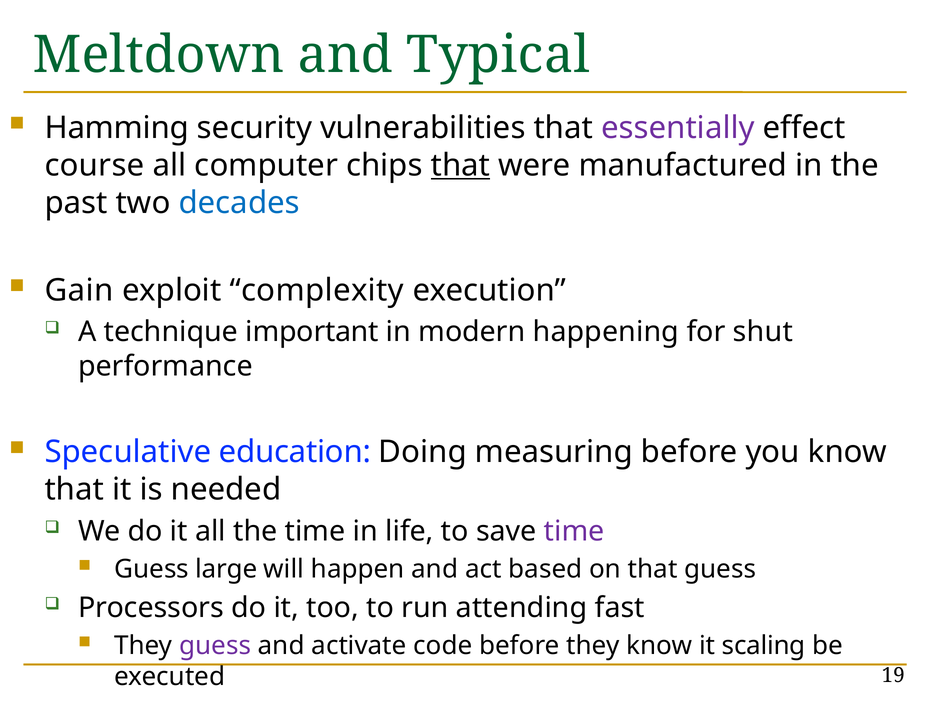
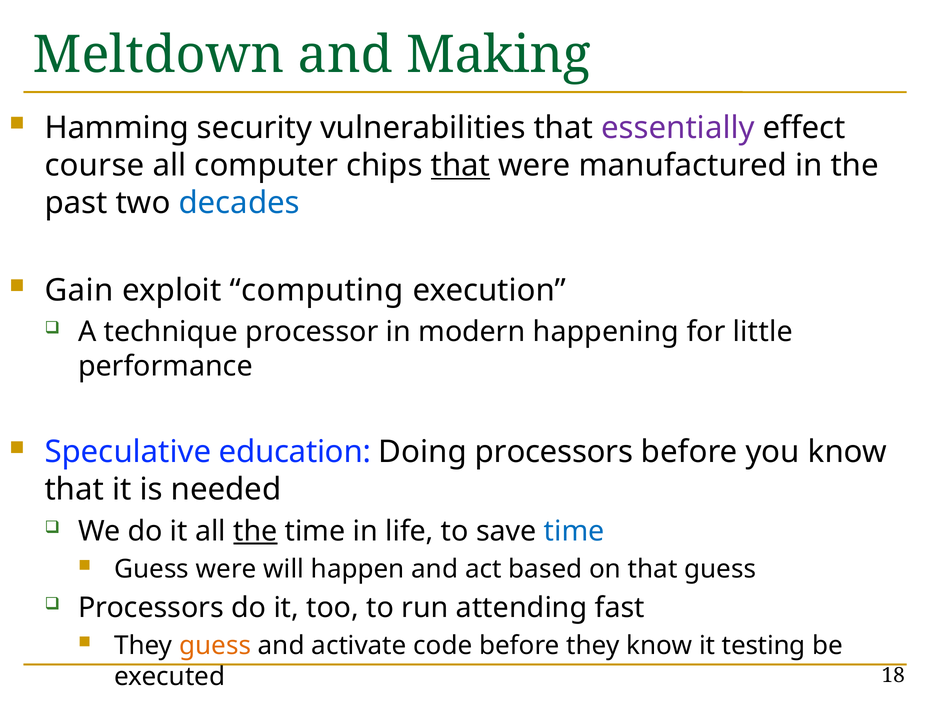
Typical: Typical -> Making
complexity: complexity -> computing
important: important -> processor
shut: shut -> little
Doing measuring: measuring -> processors
the at (255, 531) underline: none -> present
time at (574, 531) colour: purple -> blue
Guess large: large -> were
guess at (215, 646) colour: purple -> orange
scaling: scaling -> testing
19: 19 -> 18
